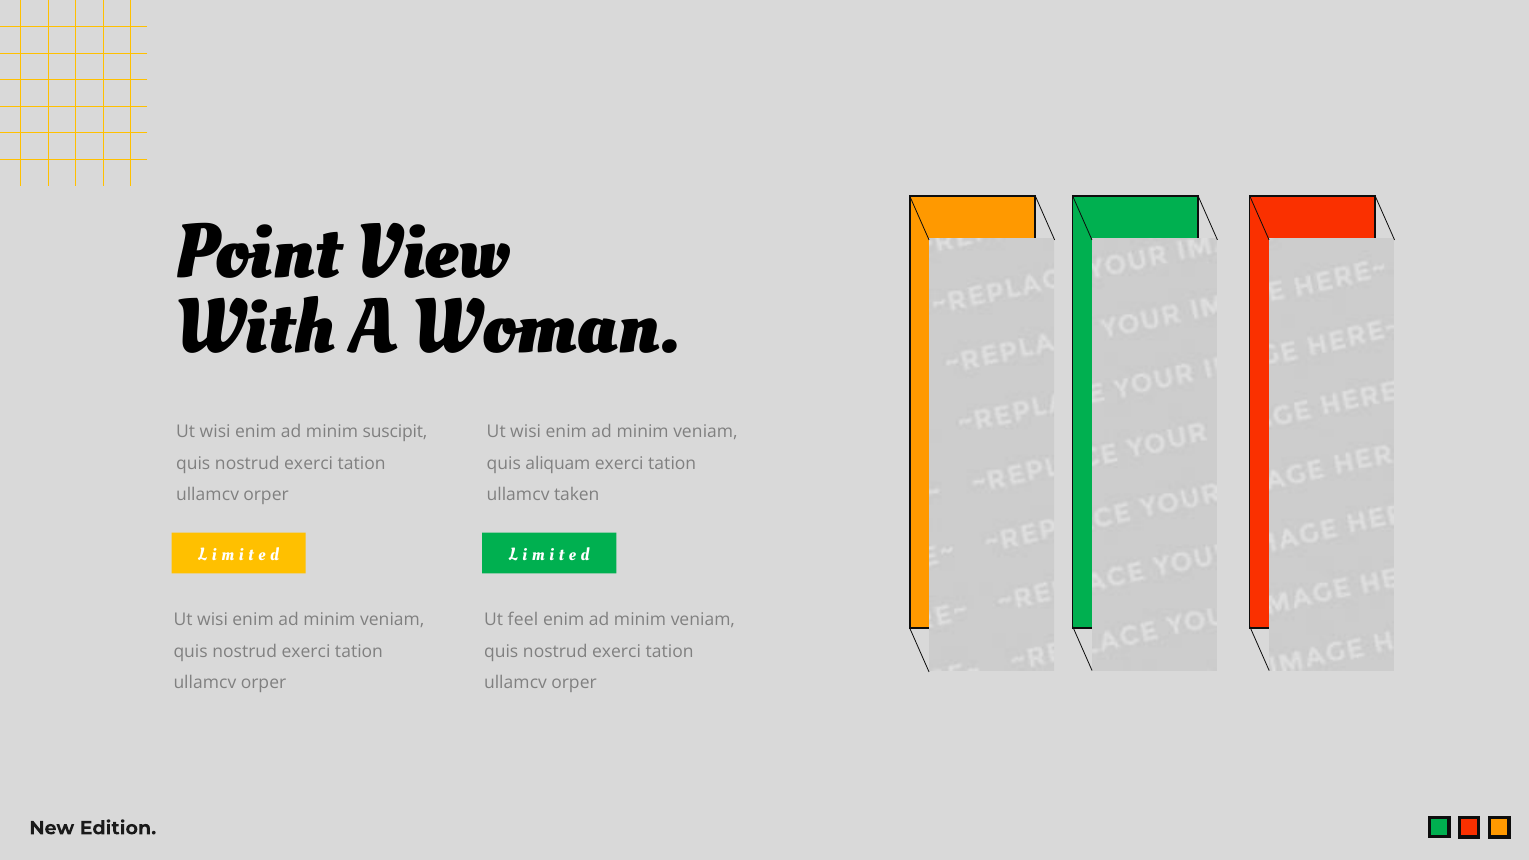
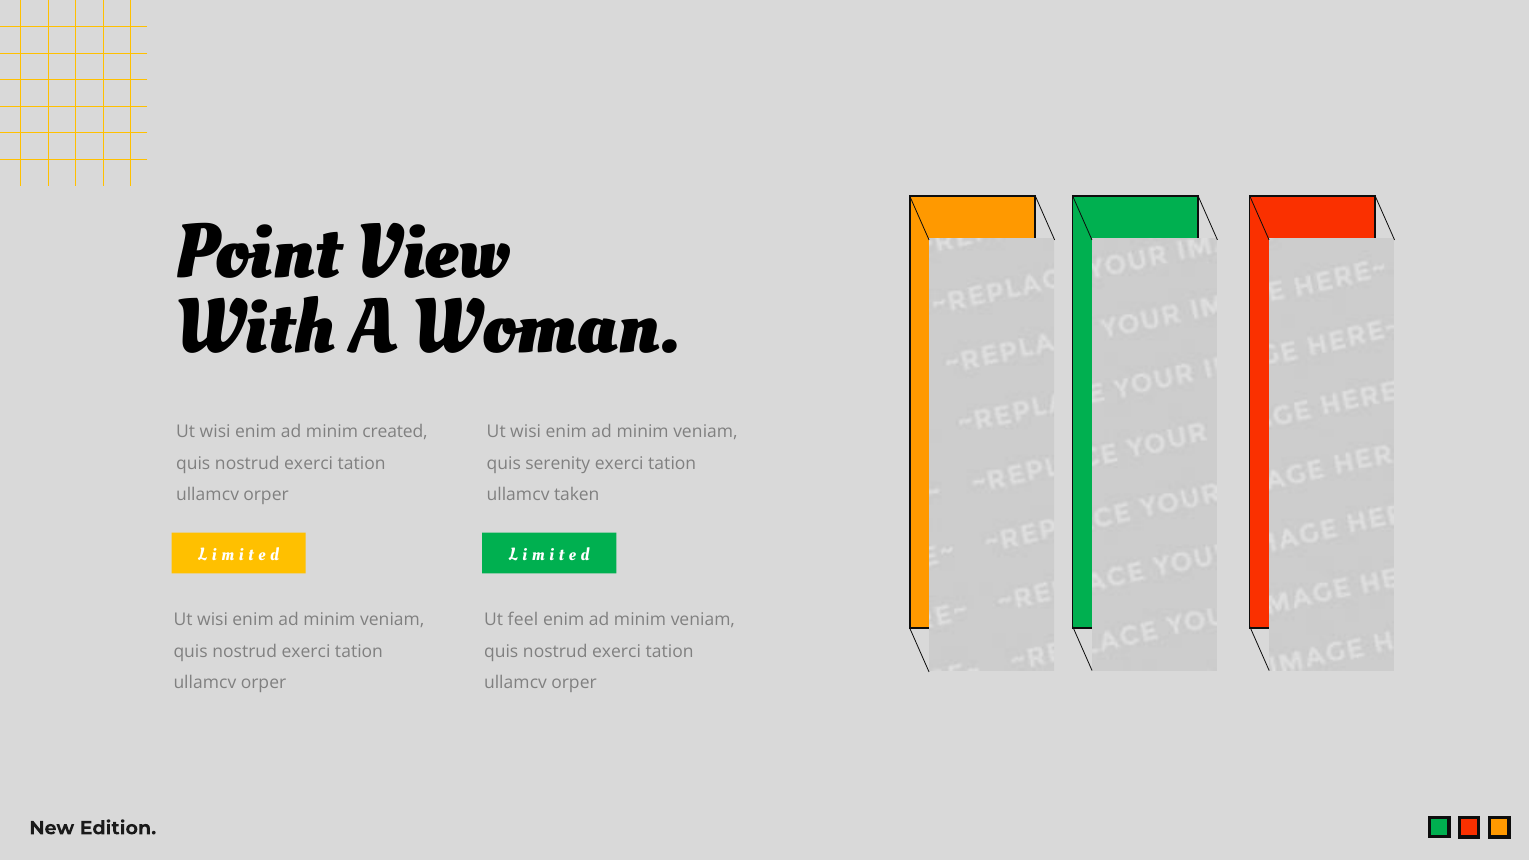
suscipit: suscipit -> created
aliquam: aliquam -> serenity
